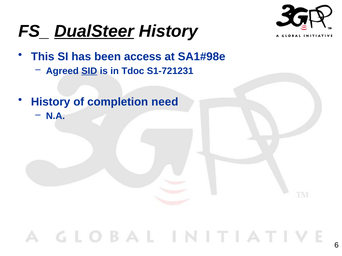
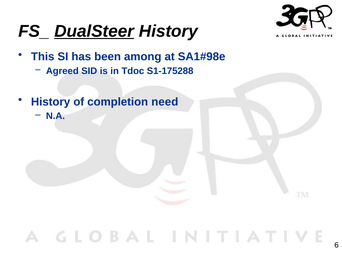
access: access -> among
SID underline: present -> none
S1-721231: S1-721231 -> S1-175288
